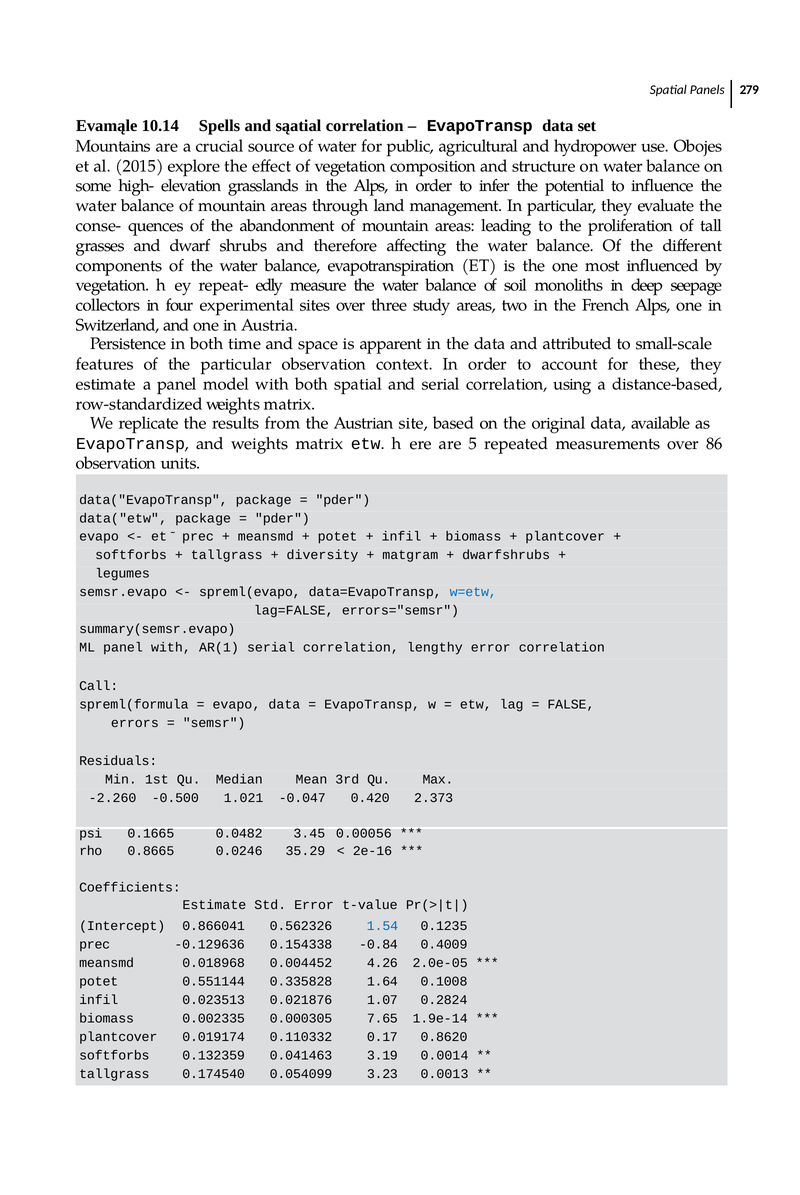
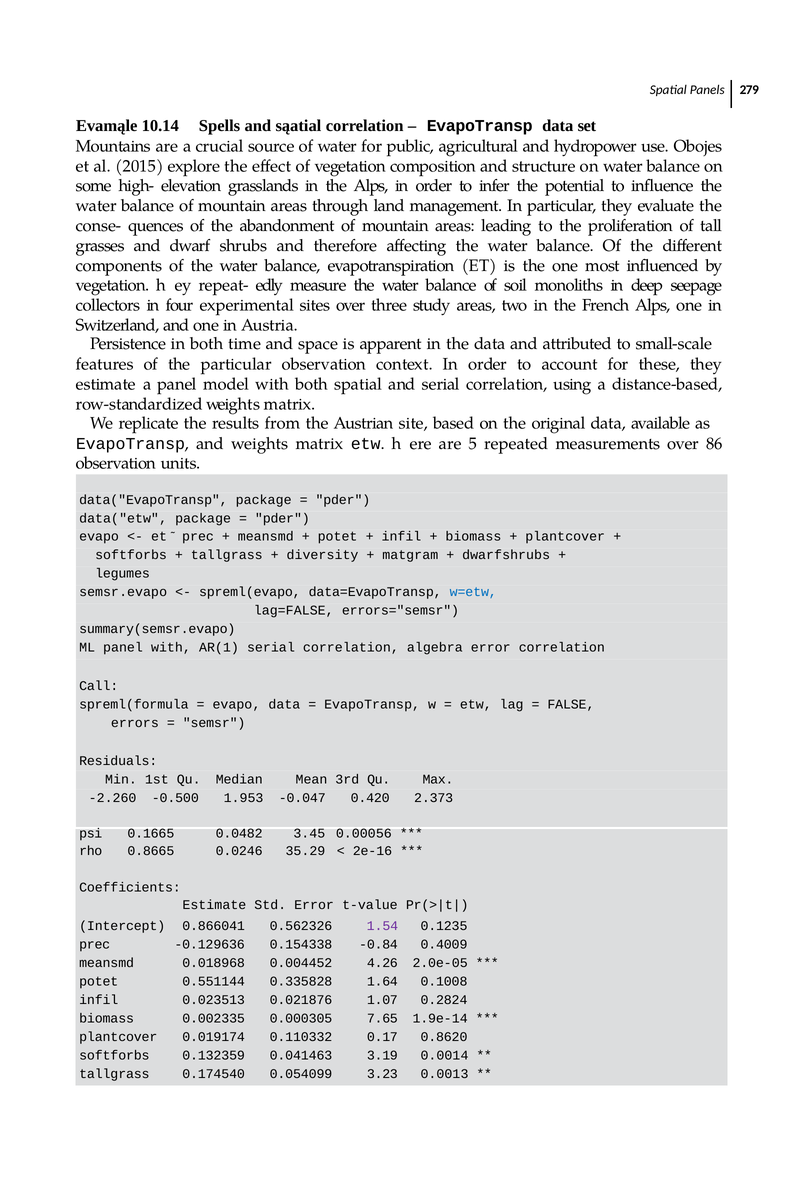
lengthy: lengthy -> algebra
1.021: 1.021 -> 1.953
1.54 colour: blue -> purple
